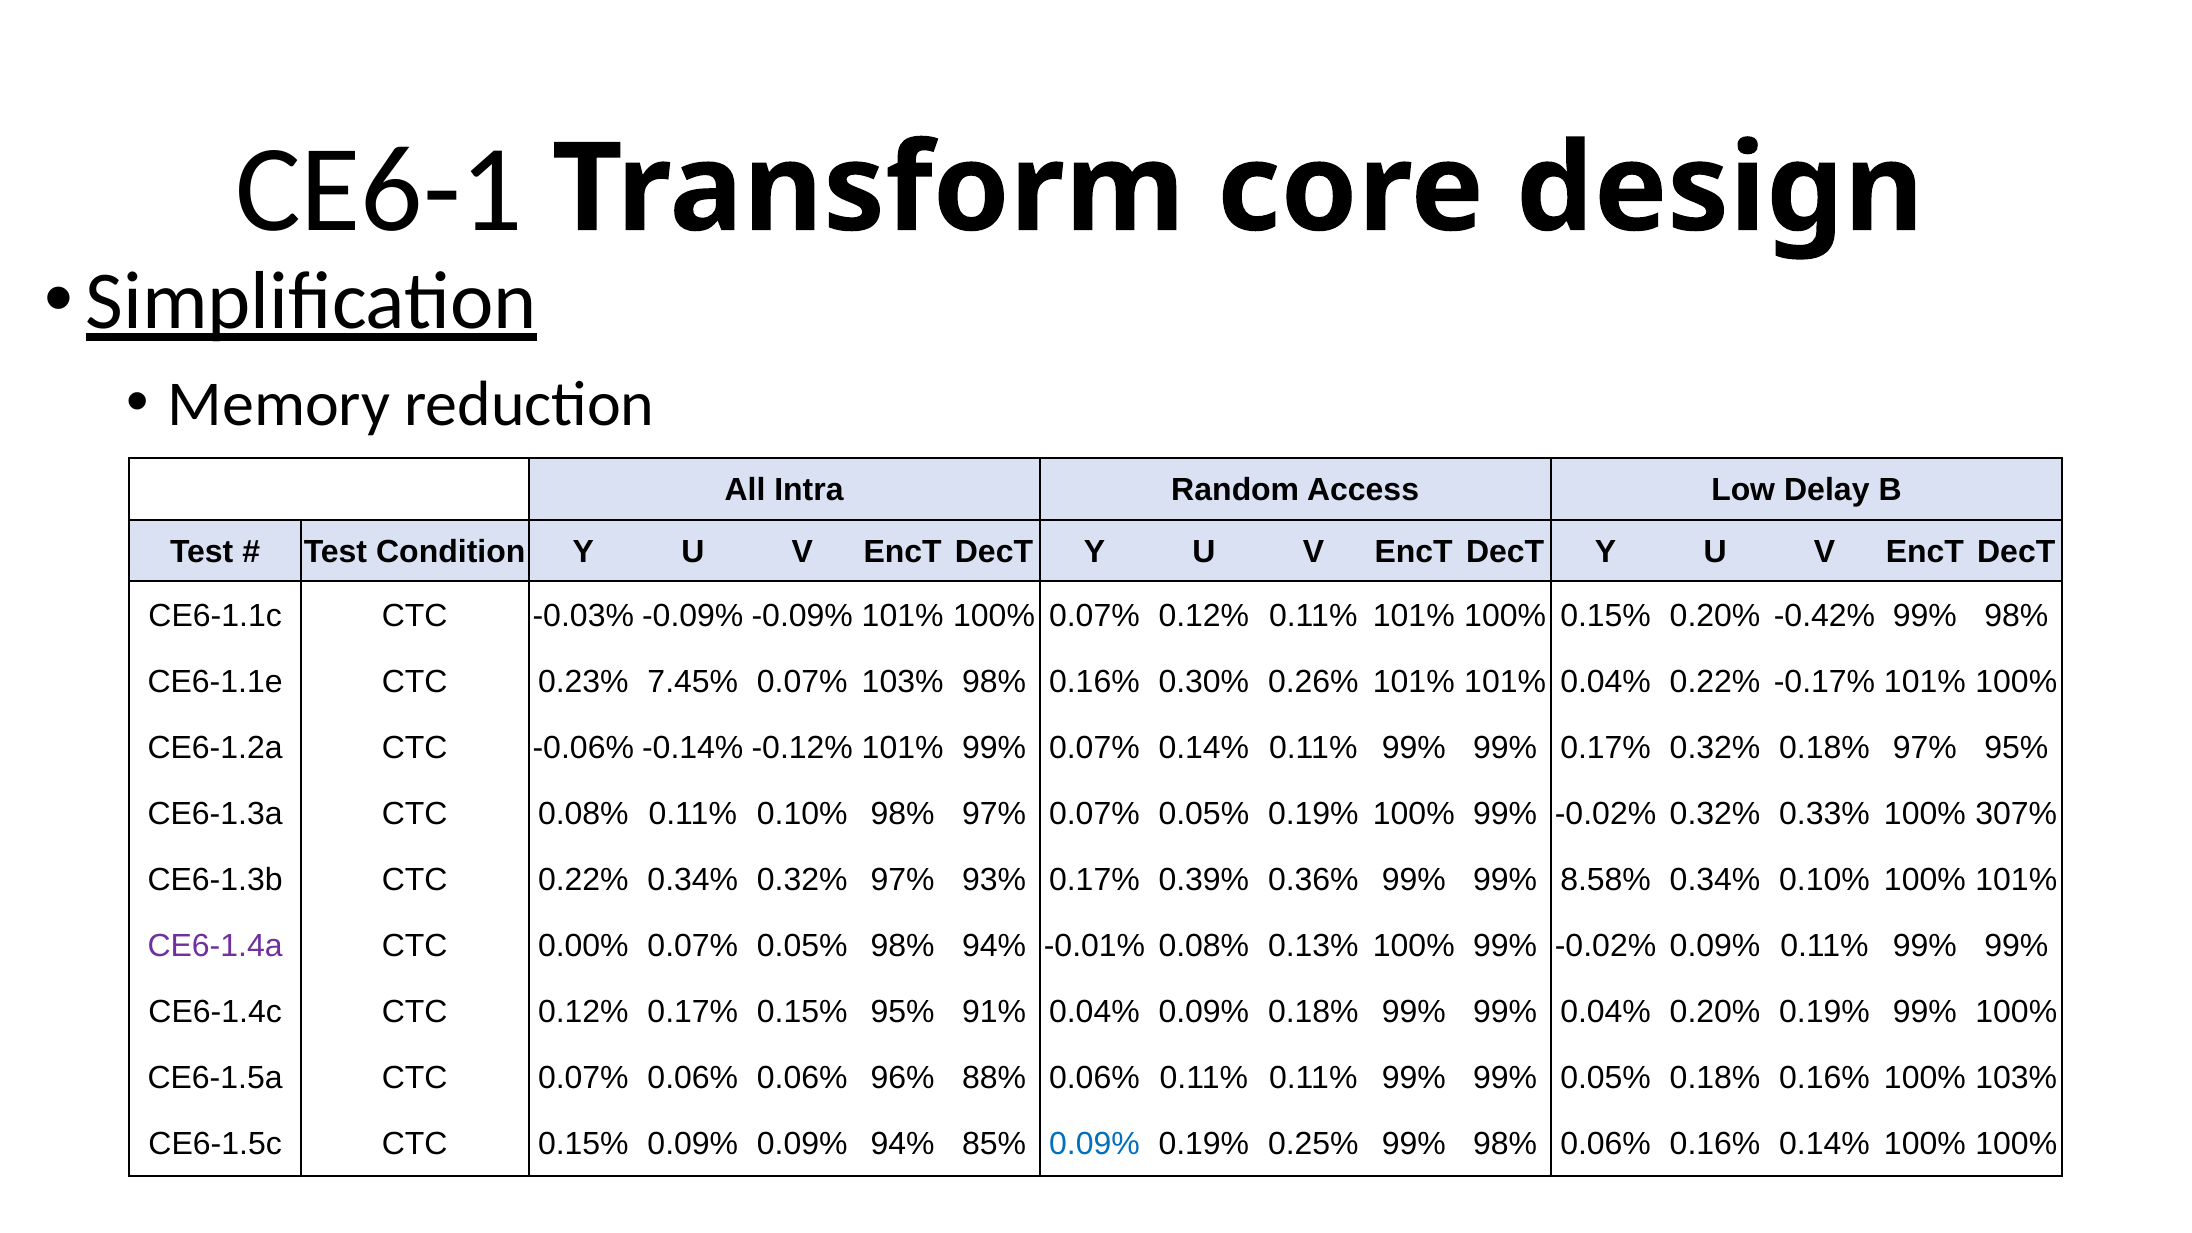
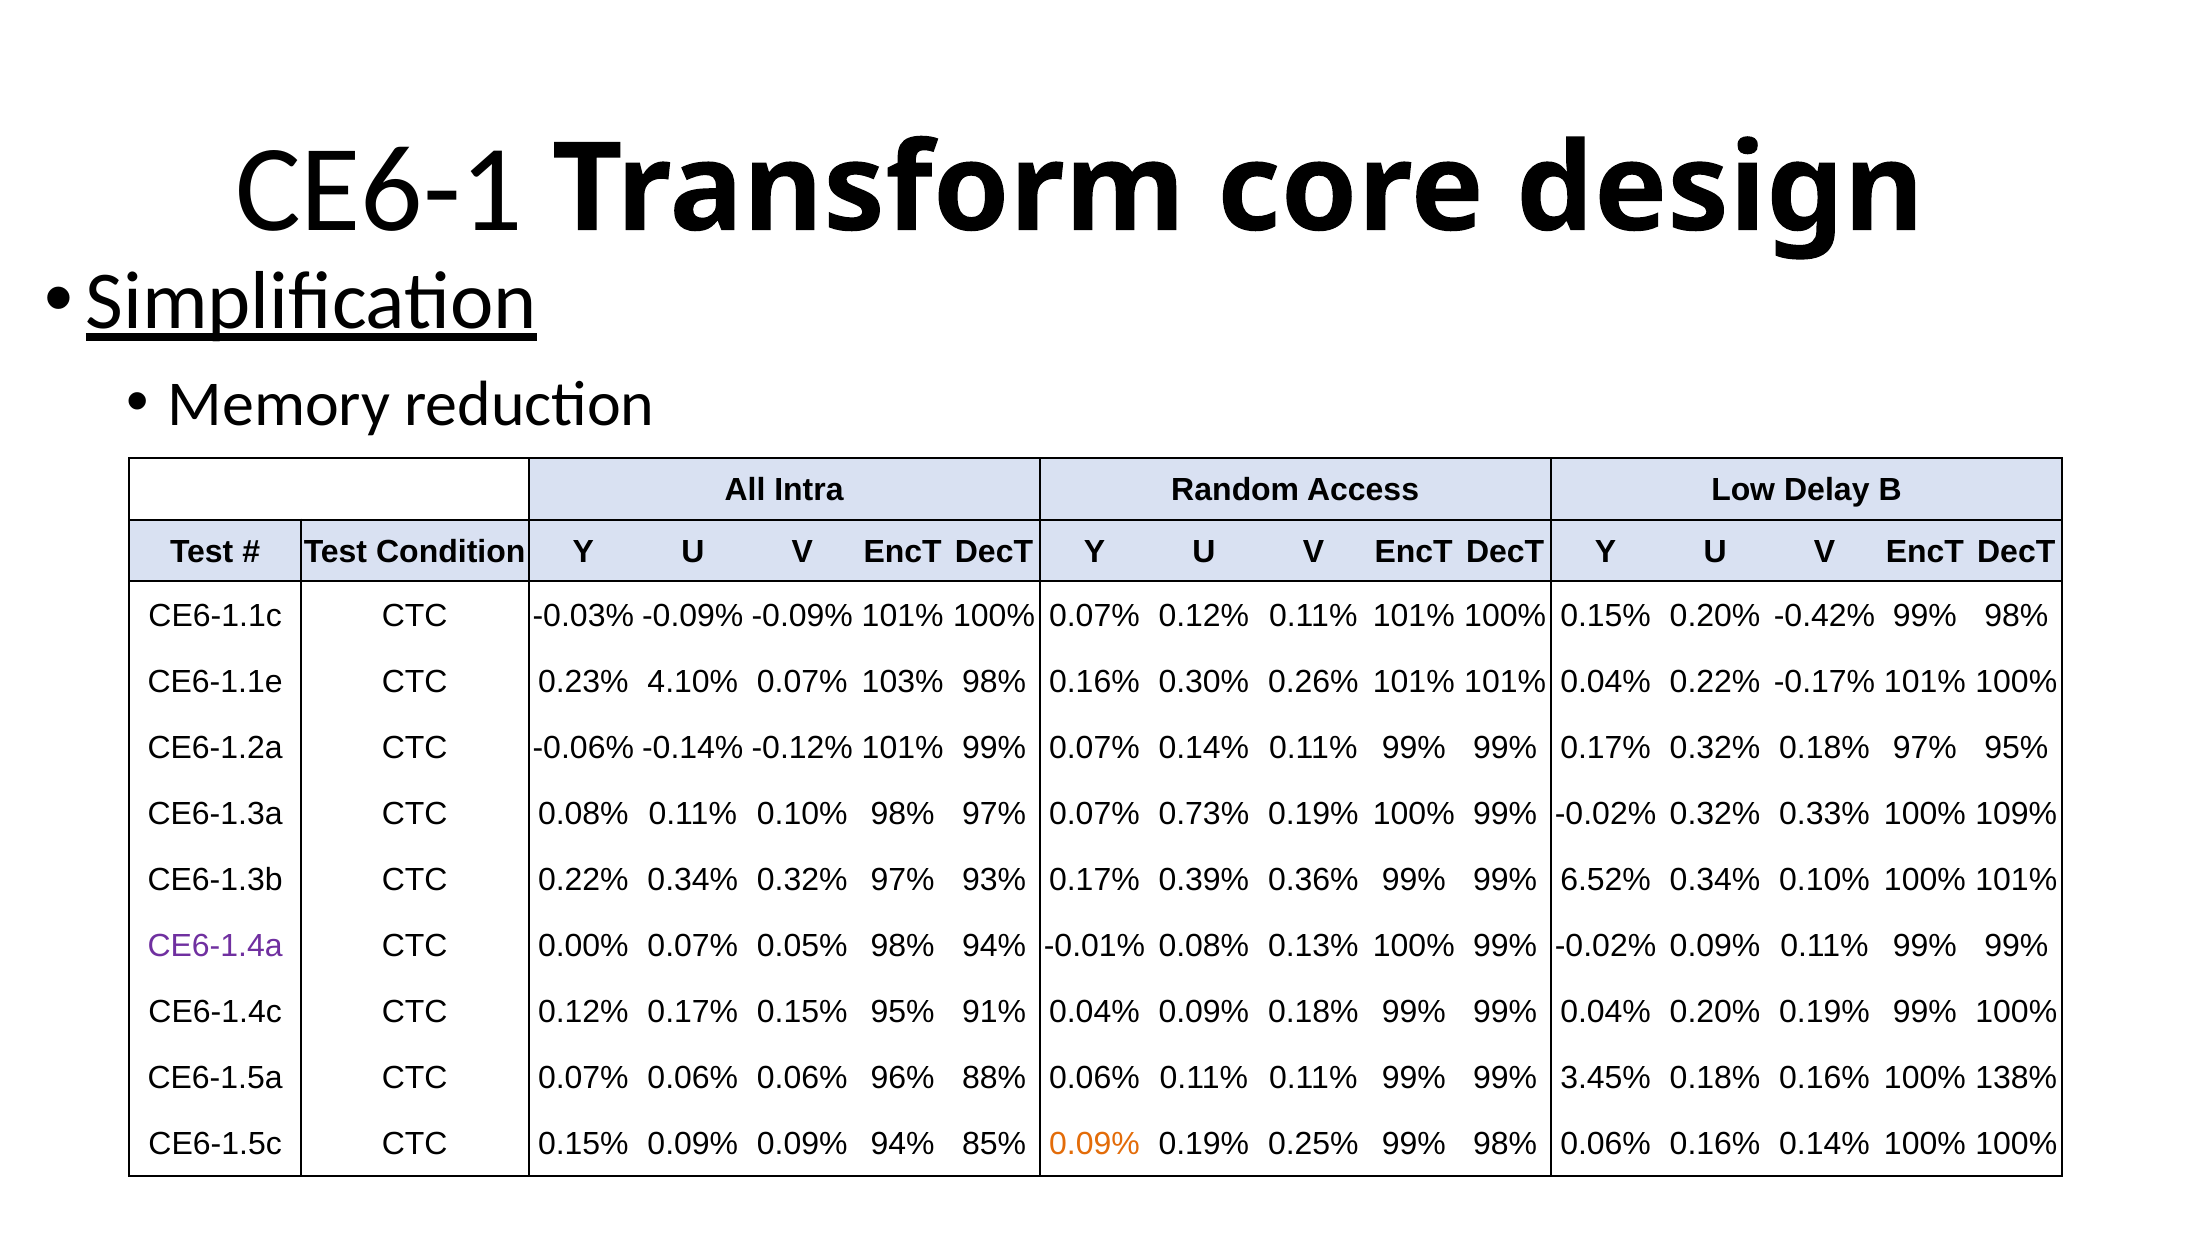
7.45%: 7.45% -> 4.10%
97% 0.07% 0.05%: 0.05% -> 0.73%
307%: 307% -> 109%
8.58%: 8.58% -> 6.52%
99% 0.05%: 0.05% -> 3.45%
100% 103%: 103% -> 138%
0.09% at (1094, 1144) colour: blue -> orange
